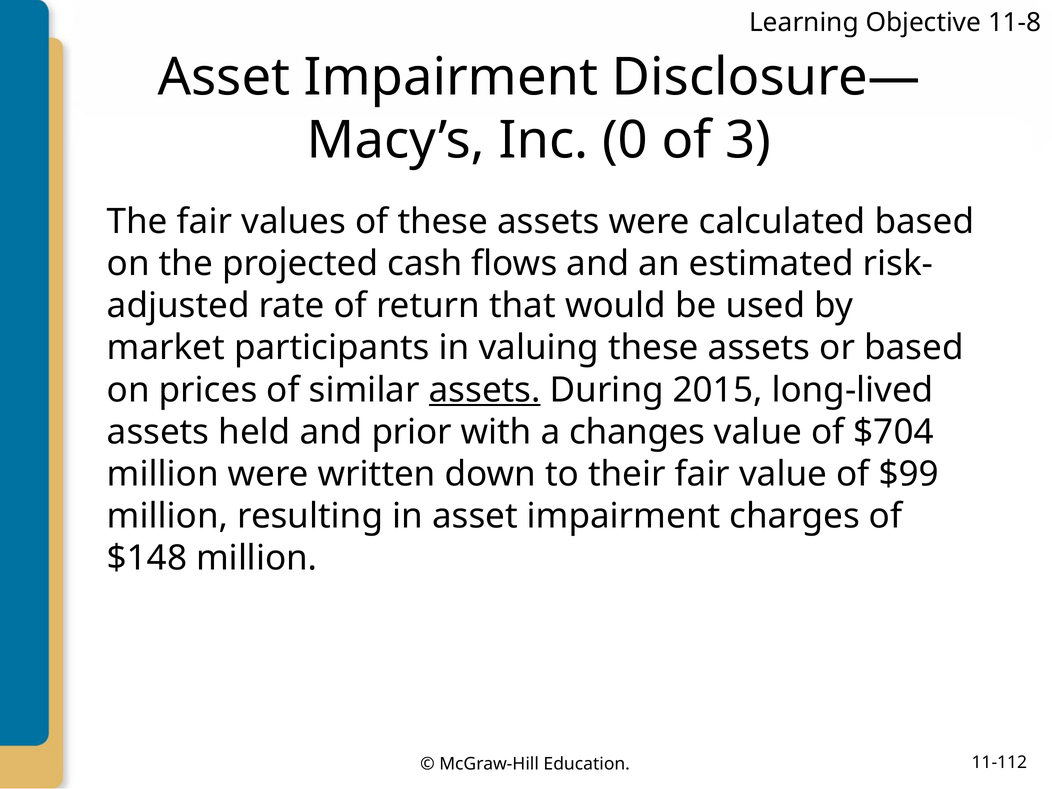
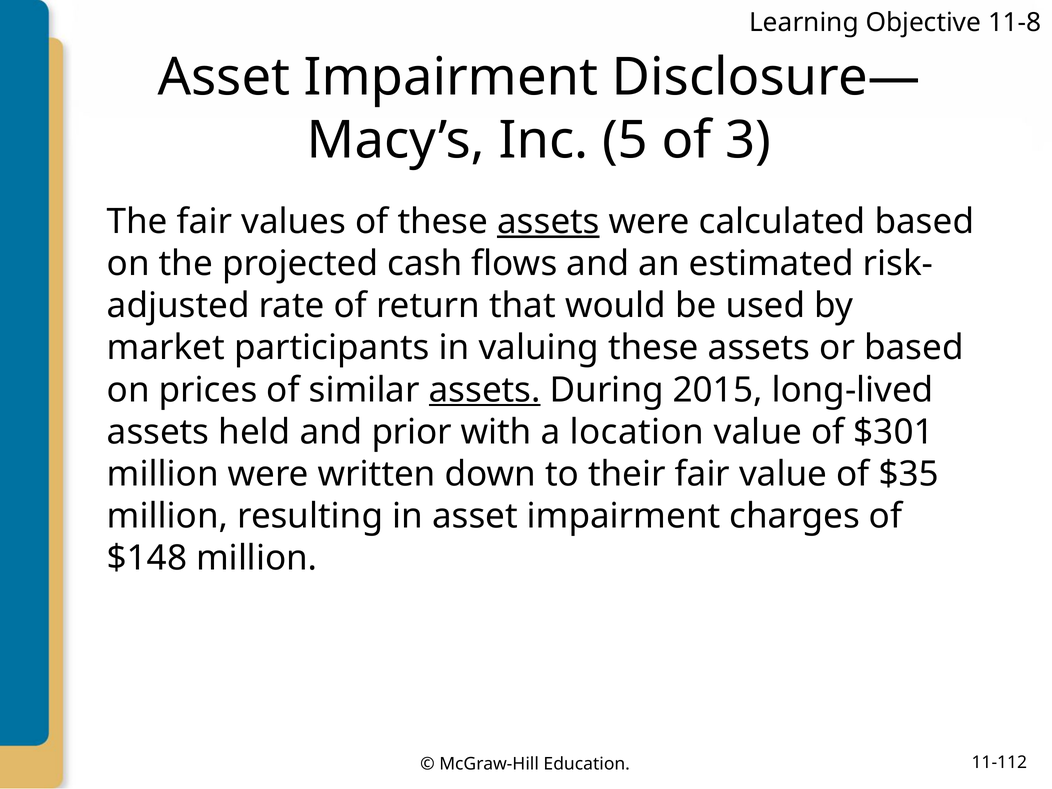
0: 0 -> 5
assets at (548, 222) underline: none -> present
changes: changes -> location
$704: $704 -> $301
$99: $99 -> $35
